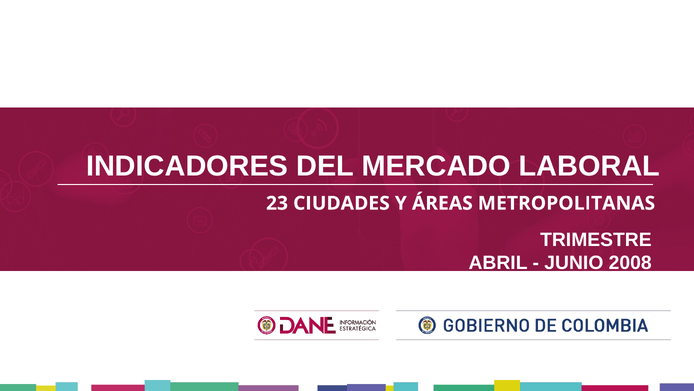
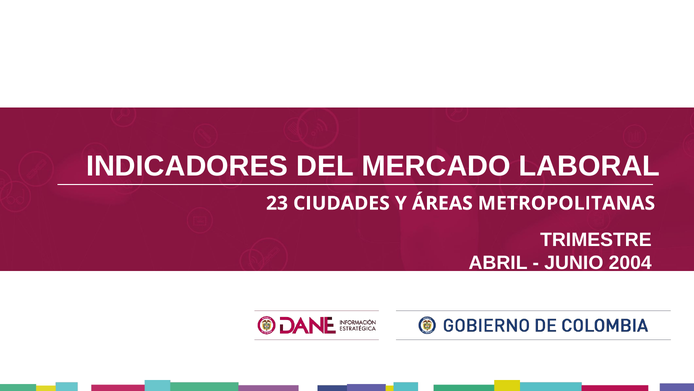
2008: 2008 -> 2004
